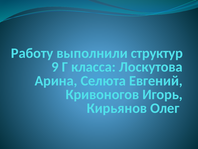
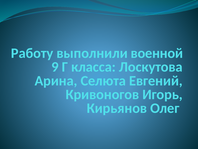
структур: структур -> военной
